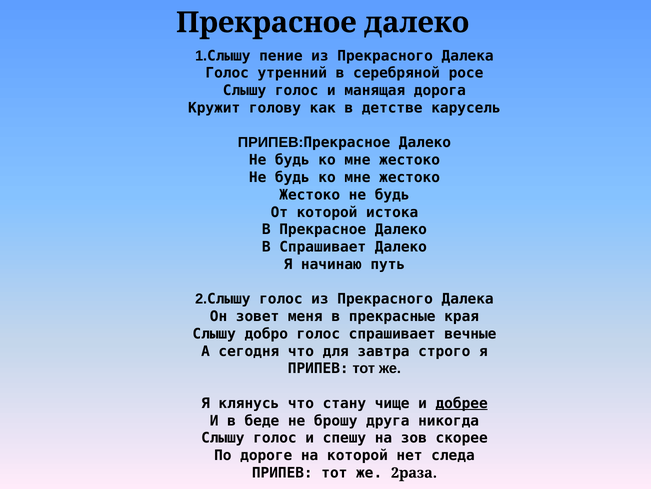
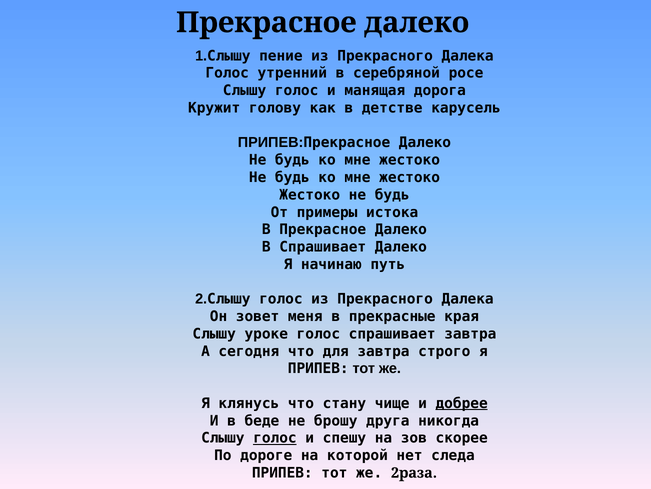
От которой: которой -> примеры
добро: добро -> уроке
спрашивает вечные: вечные -> завтра
голос at (275, 437) underline: none -> present
